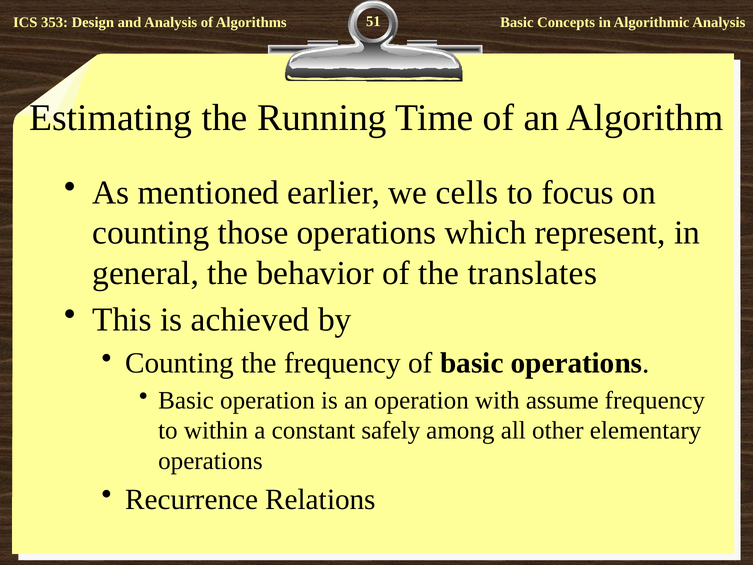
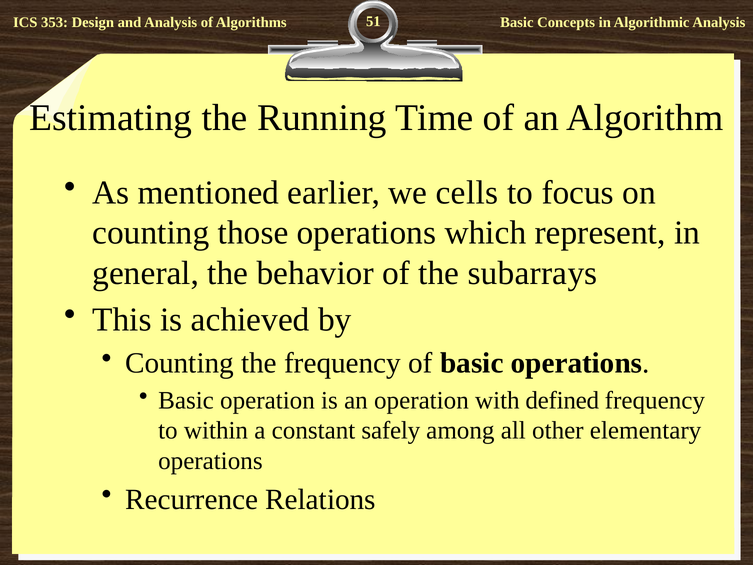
translates: translates -> subarrays
assume: assume -> defined
